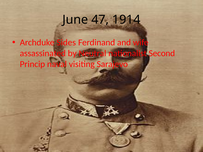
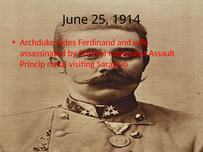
47: 47 -> 25
Neutral: Neutral -> Control
Second: Second -> Assault
